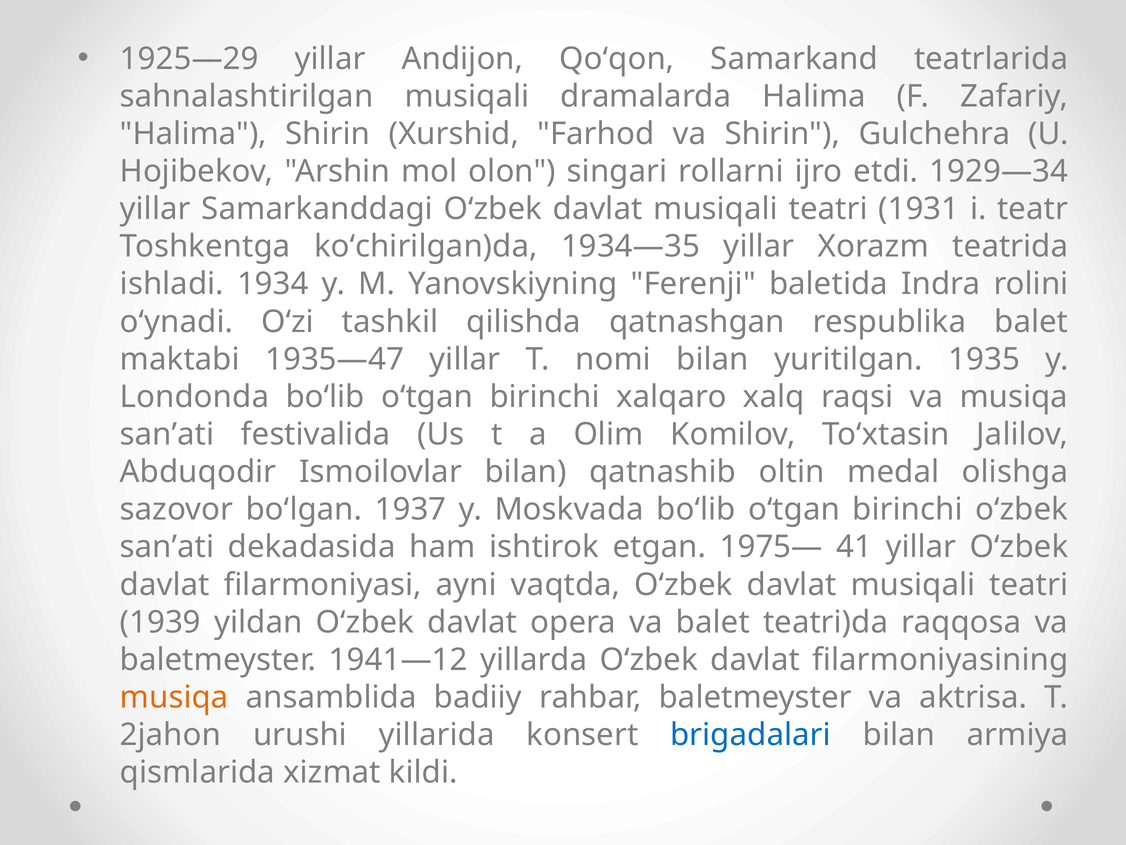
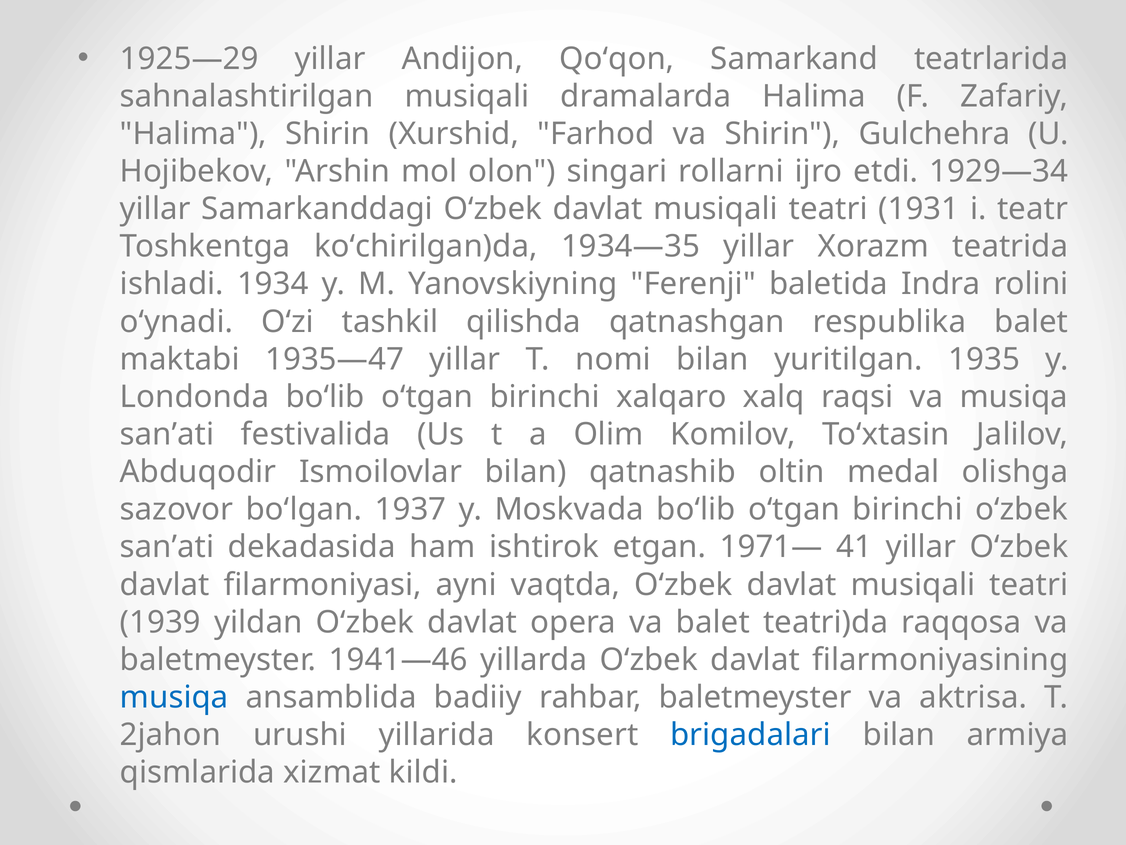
1975—: 1975— -> 1971—
1941—12: 1941—12 -> 1941—46
musiqa at (174, 697) colour: orange -> blue
